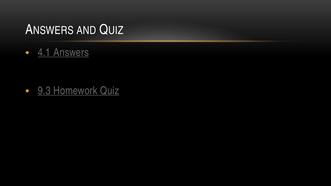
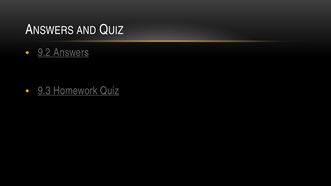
4.1: 4.1 -> 9.2
